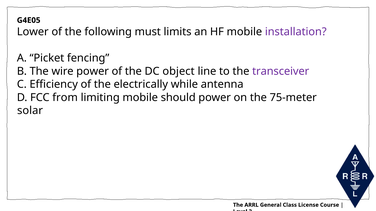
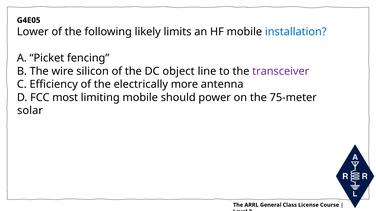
must: must -> likely
installation colour: purple -> blue
wire power: power -> silicon
while: while -> more
from: from -> most
